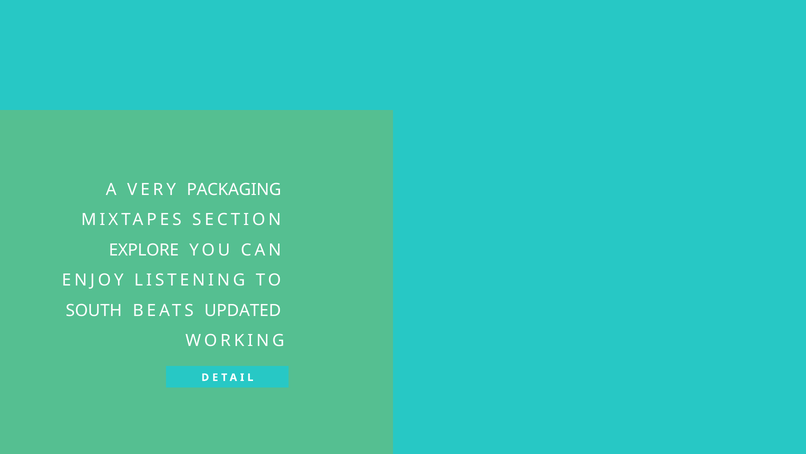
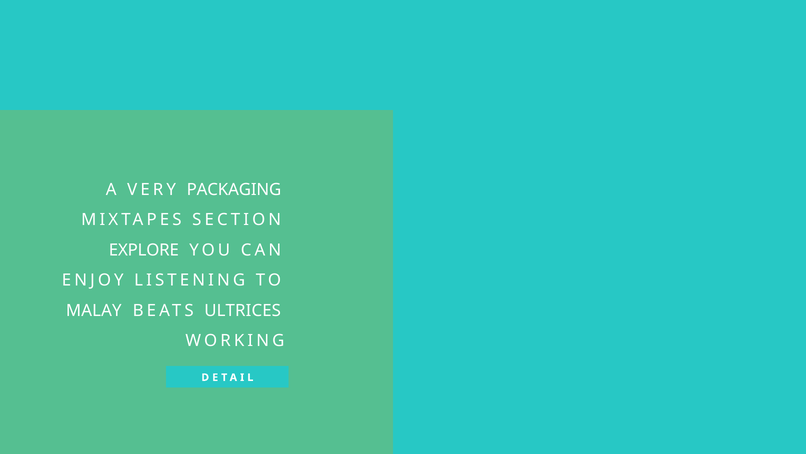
SOUTH: SOUTH -> MALAY
UPDATED: UPDATED -> ULTRICES
